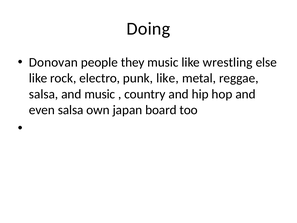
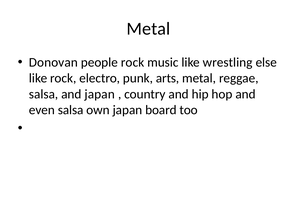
Doing at (148, 29): Doing -> Metal
people they: they -> rock
punk like: like -> arts
and music: music -> japan
